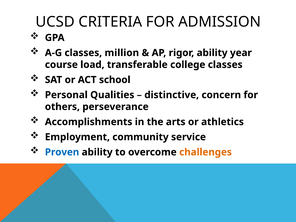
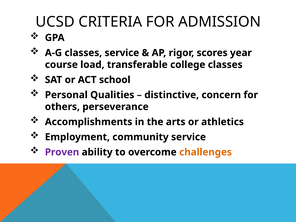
classes million: million -> service
rigor ability: ability -> scores
Proven colour: blue -> purple
